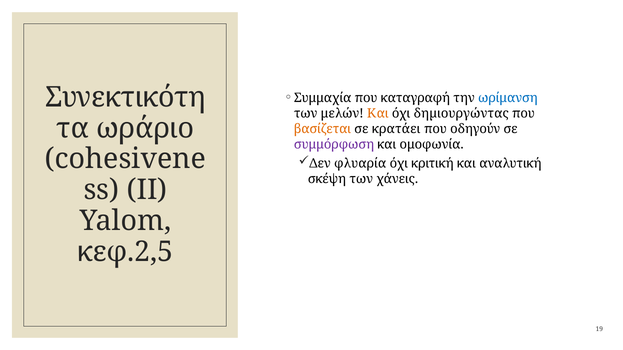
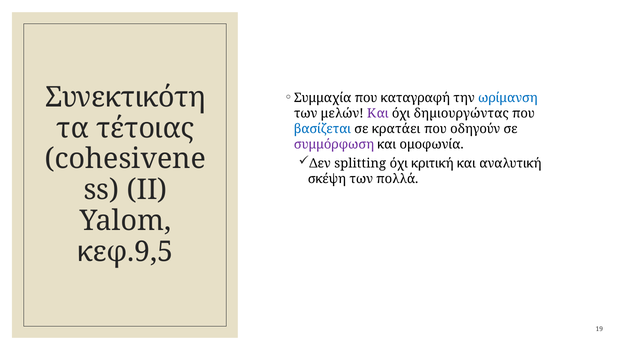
Και at (378, 114) colour: orange -> purple
ωράριο: ωράριο -> τέτοιας
βασίζεται colour: orange -> blue
φλυαρία: φλυαρία -> splitting
χάνεις: χάνεις -> πολλά
κεφ.2,5: κεφ.2,5 -> κεφ.9,5
